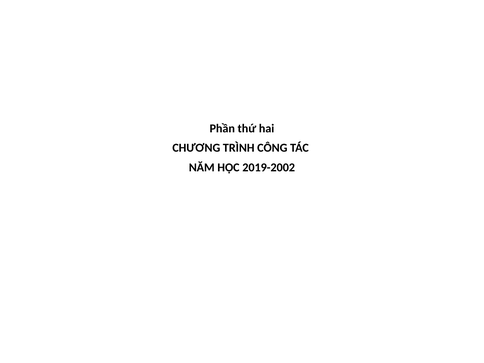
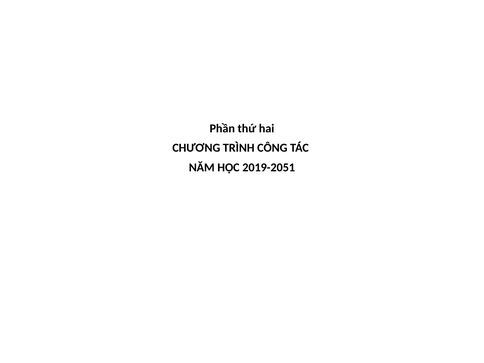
2019-2002: 2019-2002 -> 2019-2051
